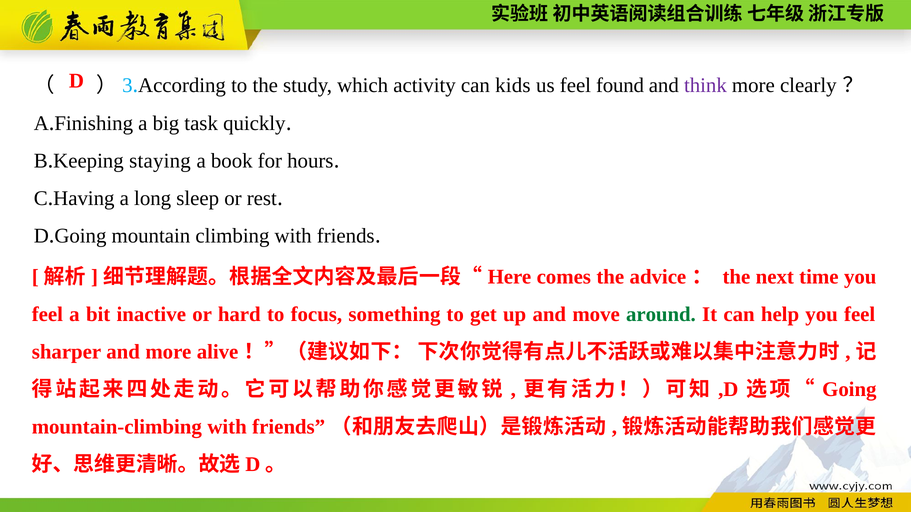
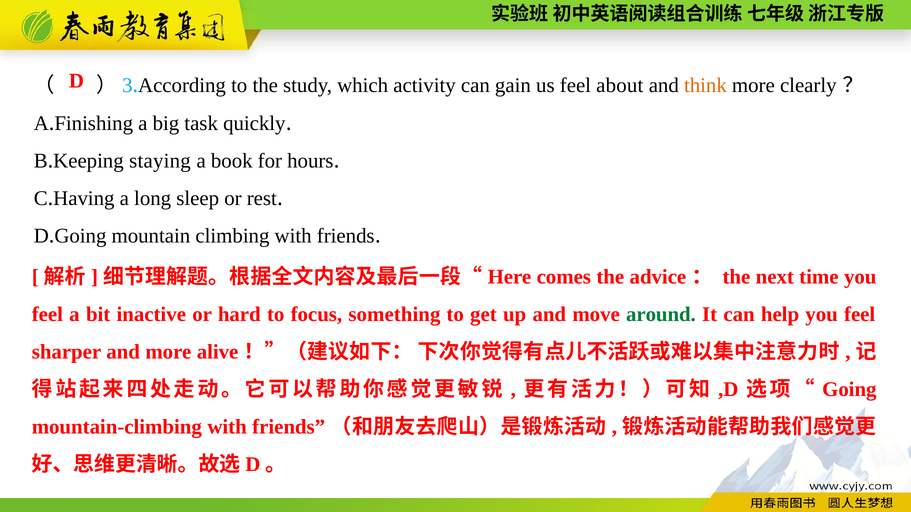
kids: kids -> gain
found: found -> about
think colour: purple -> orange
